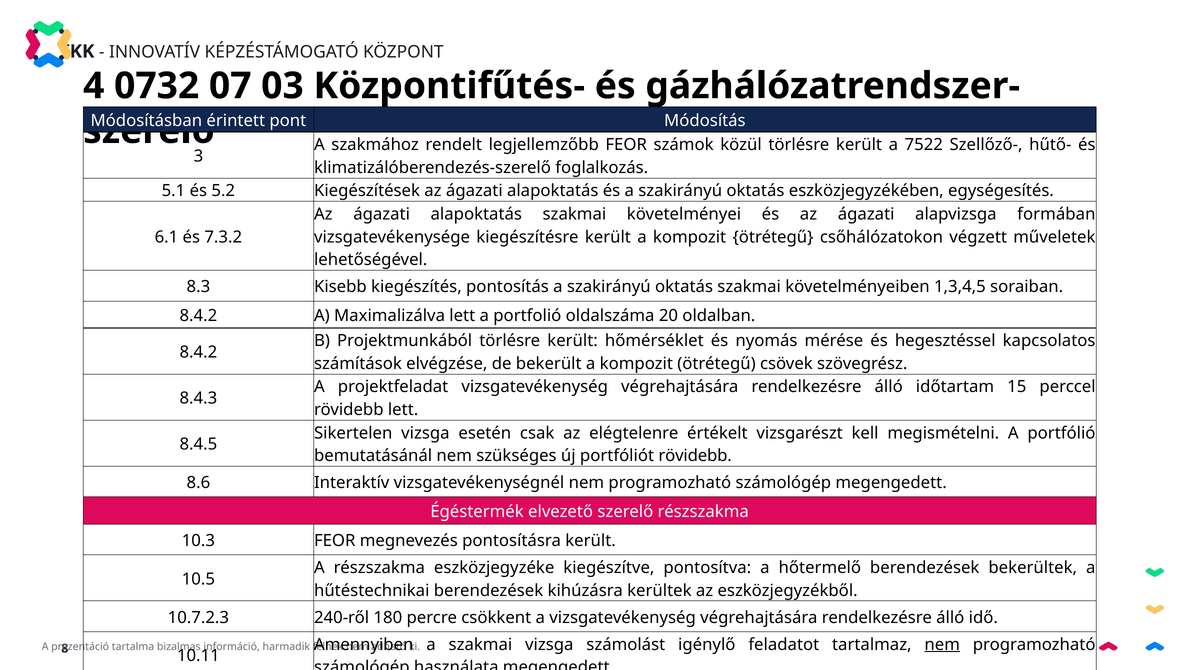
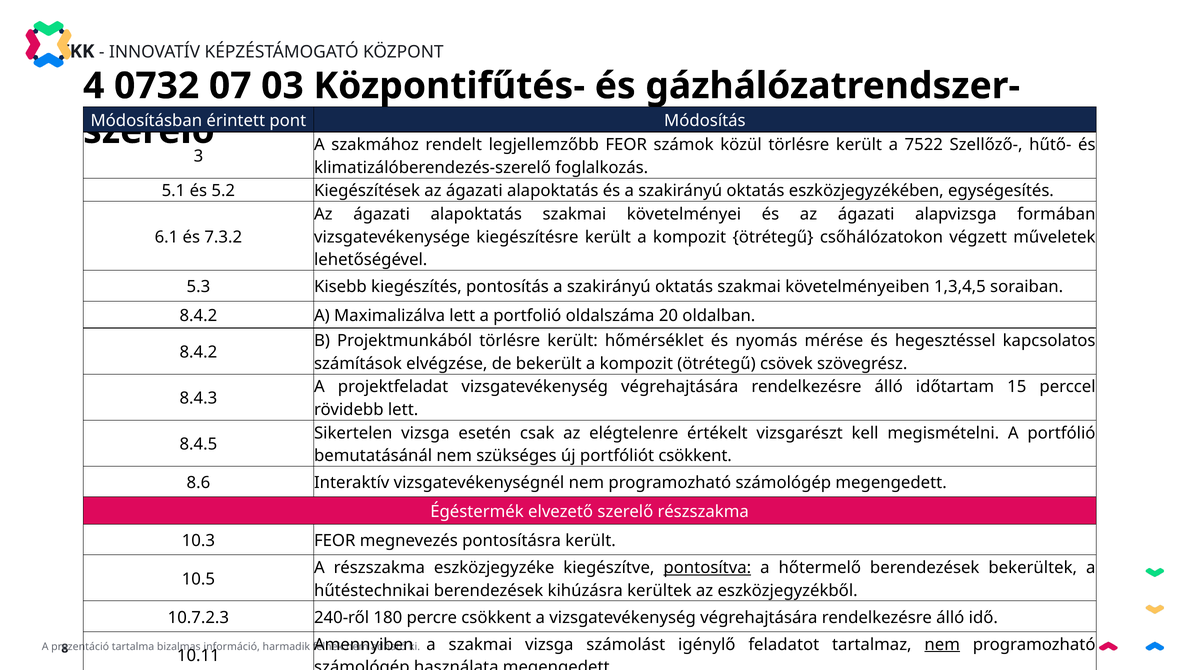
8.3: 8.3 -> 5.3
portfóliót rövidebb: rövidebb -> csökkent
pontosítva underline: none -> present
